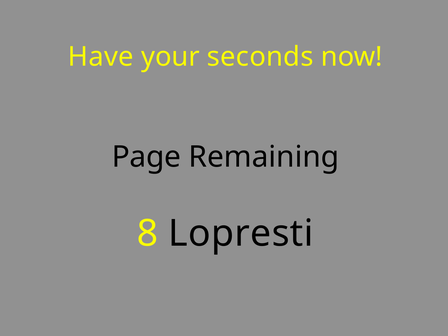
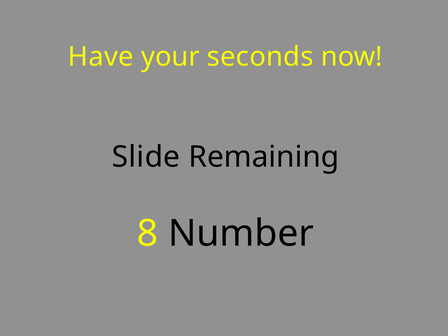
Page: Page -> Slide
Lopresti: Lopresti -> Number
